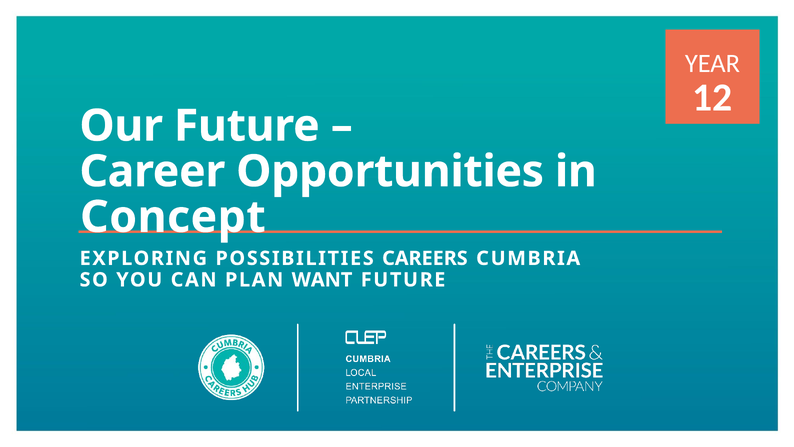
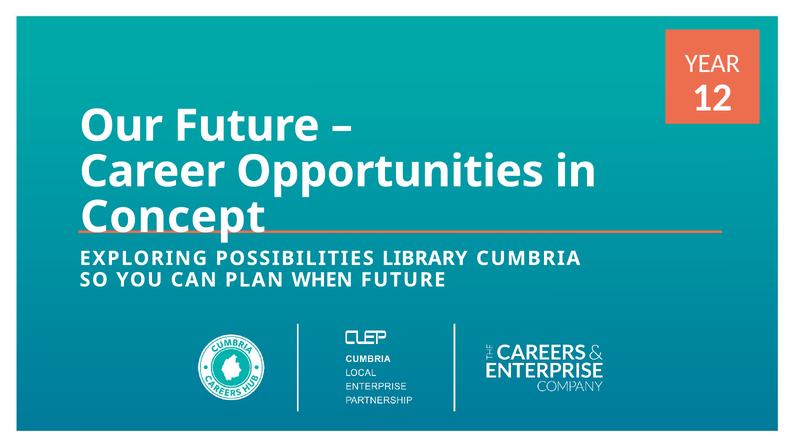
CAREERS: CAREERS -> LIBRARY
WANT: WANT -> WHEN
